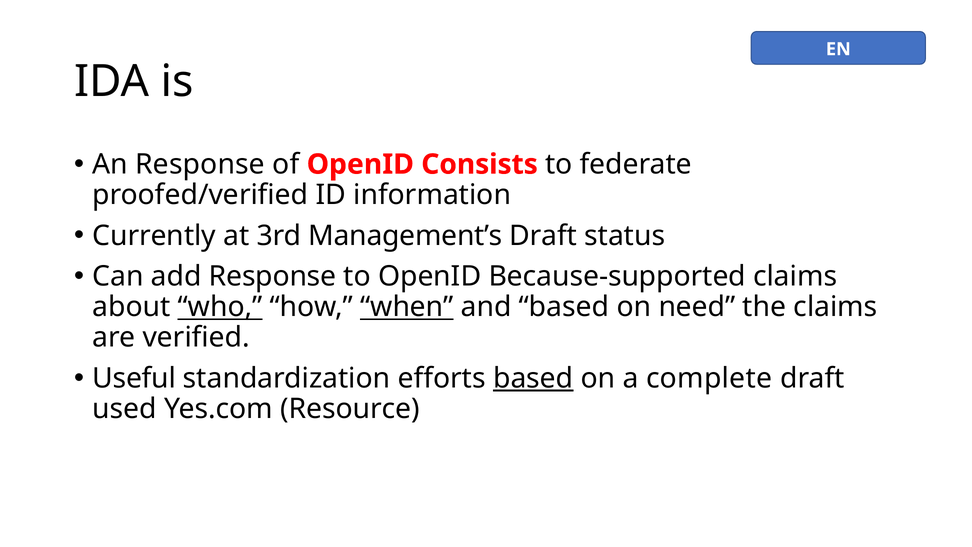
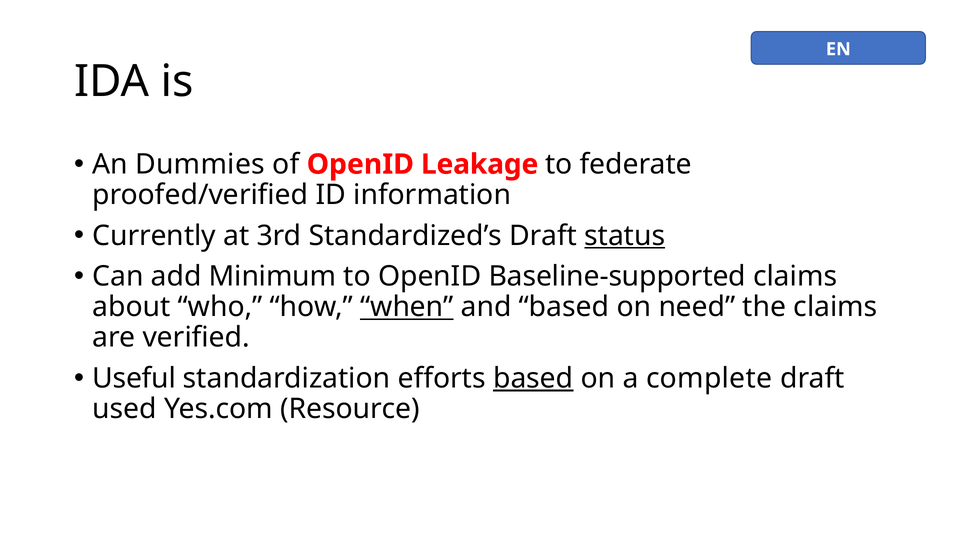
An Response: Response -> Dummies
Consists: Consists -> Leakage
Management’s: Management’s -> Standardized’s
status underline: none -> present
add Response: Response -> Minimum
Because-supported: Because-supported -> Baseline-supported
who underline: present -> none
